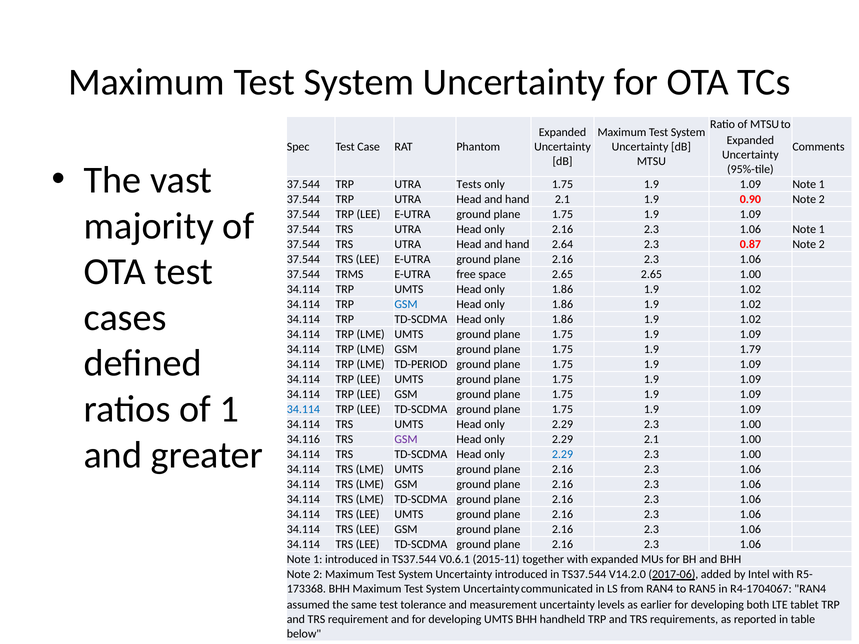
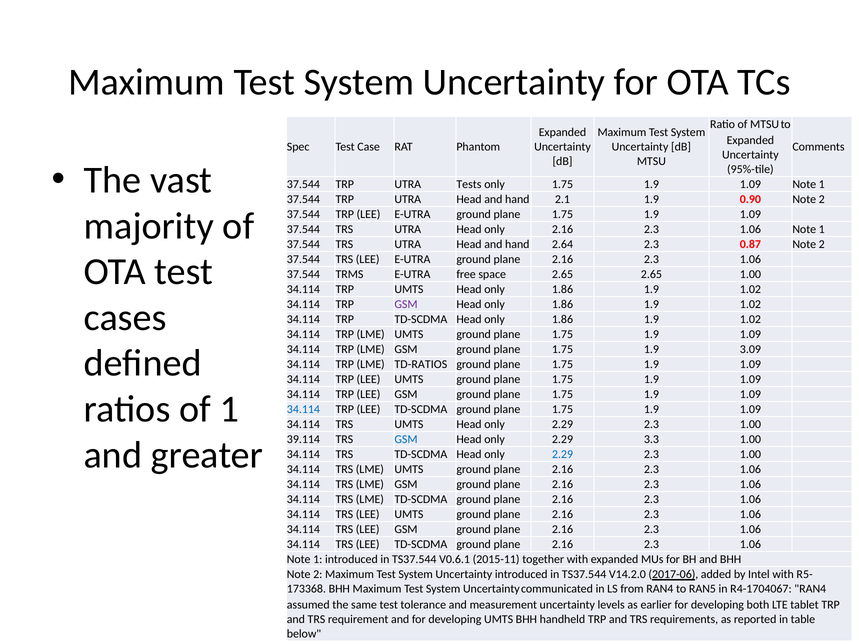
GSM at (406, 304) colour: blue -> purple
1.79: 1.79 -> 3.09
TD-PERIOD: TD-PERIOD -> TD-RATIOS
34.116: 34.116 -> 39.114
GSM at (406, 440) colour: purple -> blue
2.29 2.1: 2.1 -> 3.3
